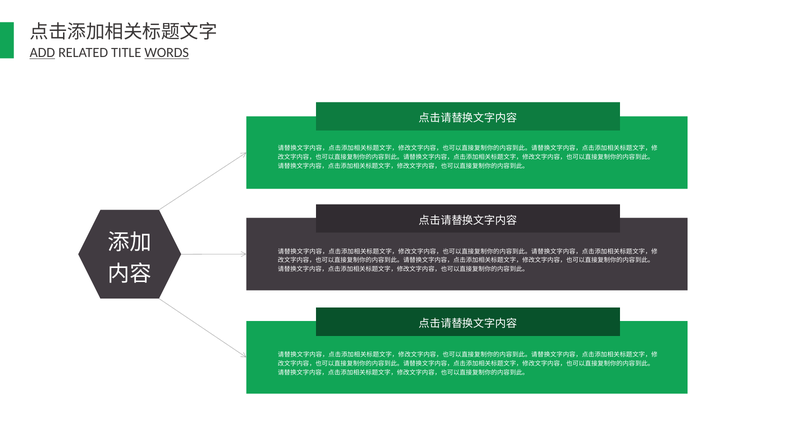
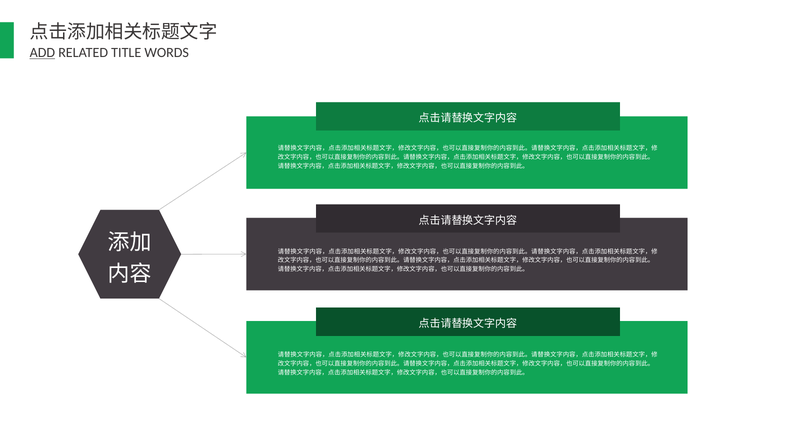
WORDS underline: present -> none
